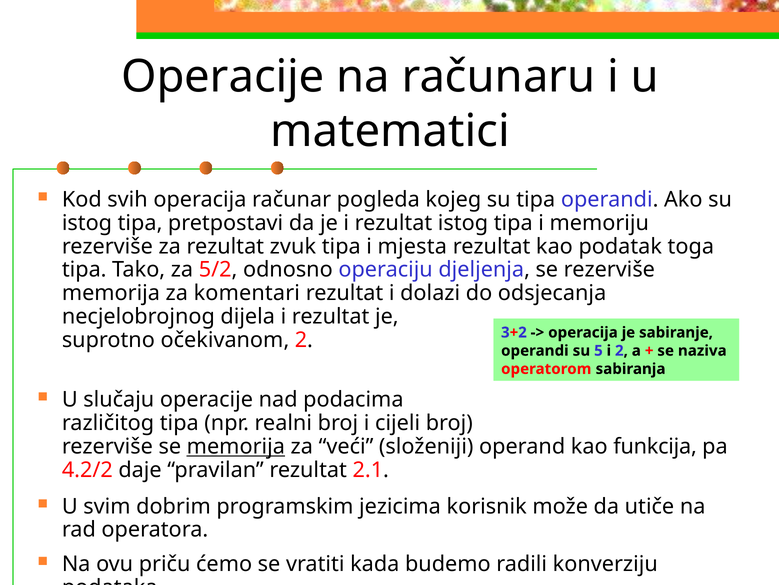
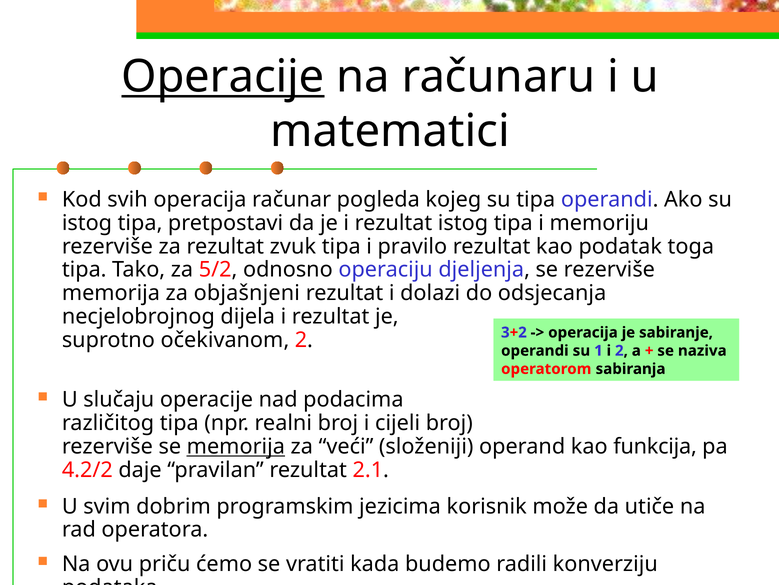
Operacije at (223, 77) underline: none -> present
mjesta: mjesta -> pravilo
komentari: komentari -> objašnjeni
5: 5 -> 1
